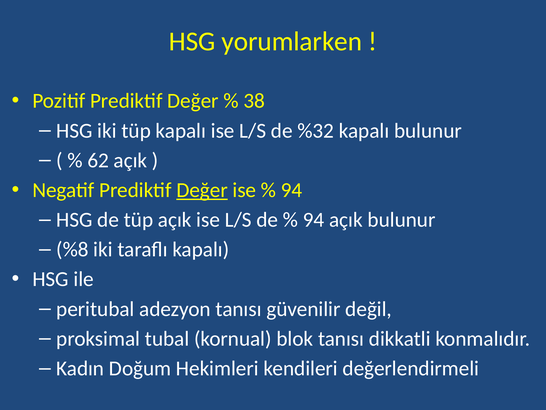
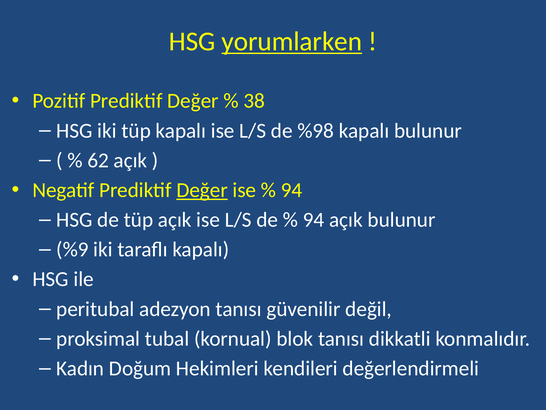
yorumlarken underline: none -> present
%32: %32 -> %98
%8: %8 -> %9
